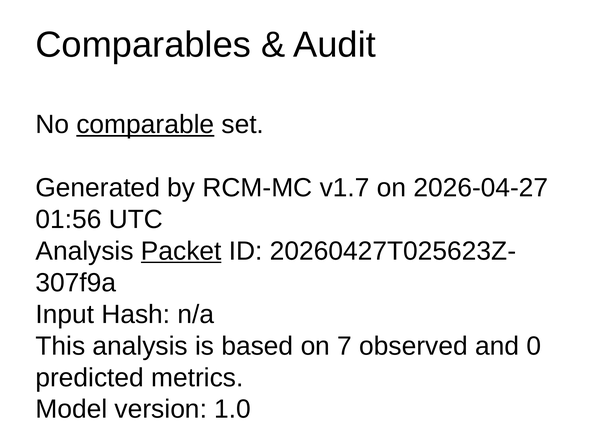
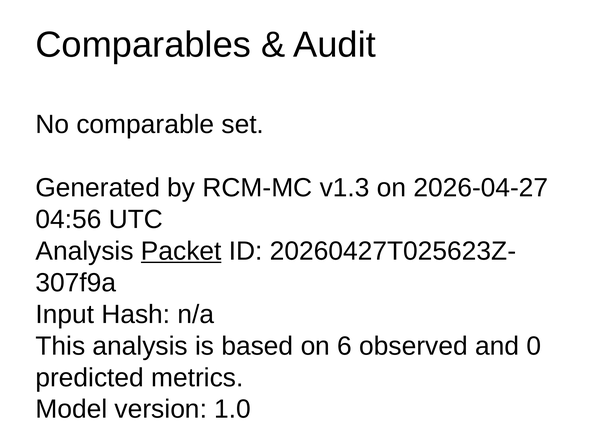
comparable underline: present -> none
v1.7: v1.7 -> v1.3
01:56: 01:56 -> 04:56
7: 7 -> 6
